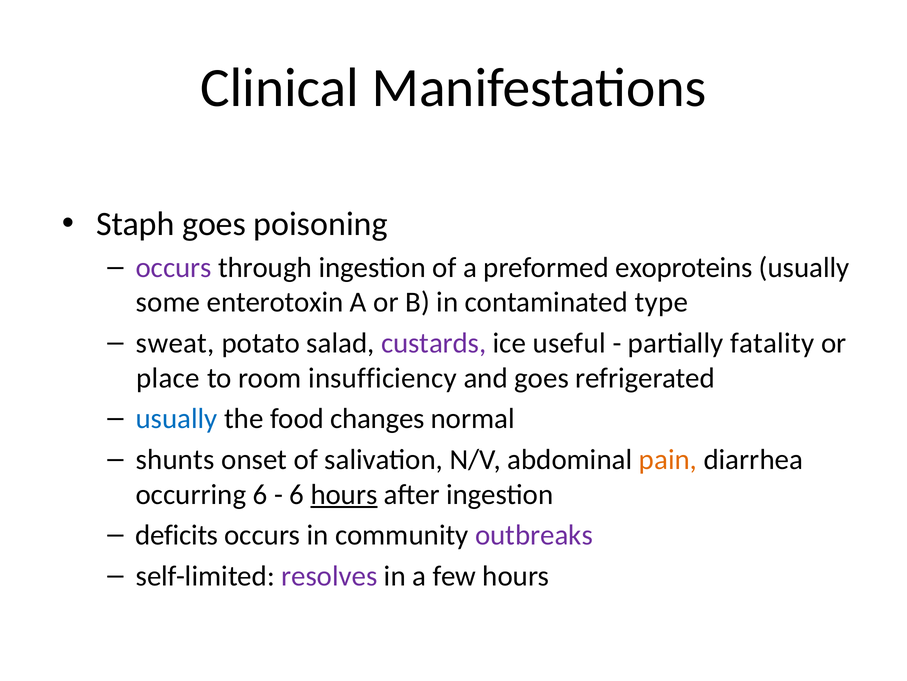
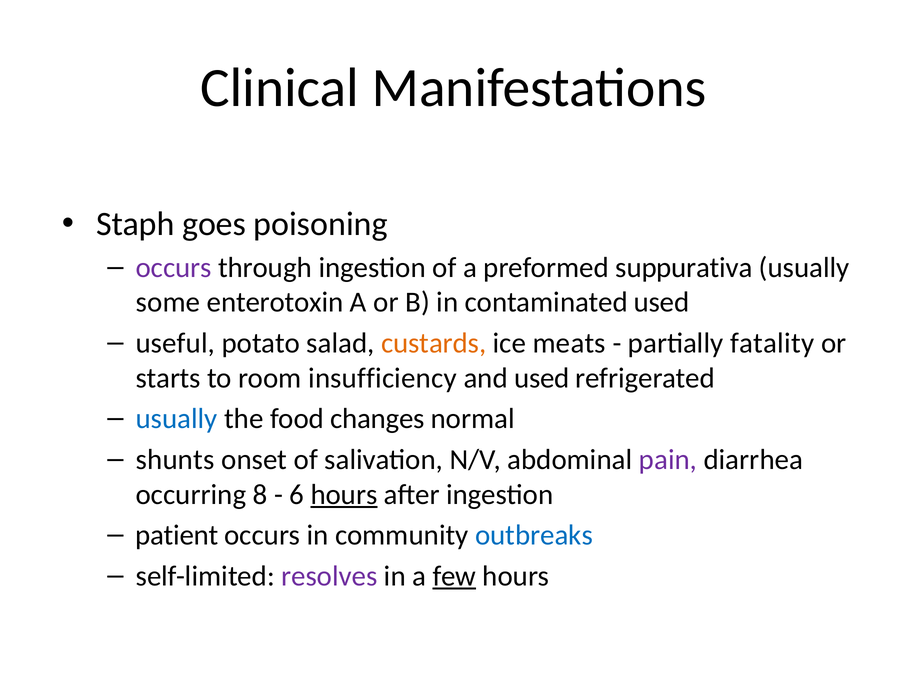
exoproteins: exoproteins -> suppurativa
contaminated type: type -> used
sweat: sweat -> useful
custards colour: purple -> orange
useful: useful -> meats
place: place -> starts
and goes: goes -> used
pain colour: orange -> purple
occurring 6: 6 -> 8
deficits: deficits -> patient
outbreaks colour: purple -> blue
few underline: none -> present
